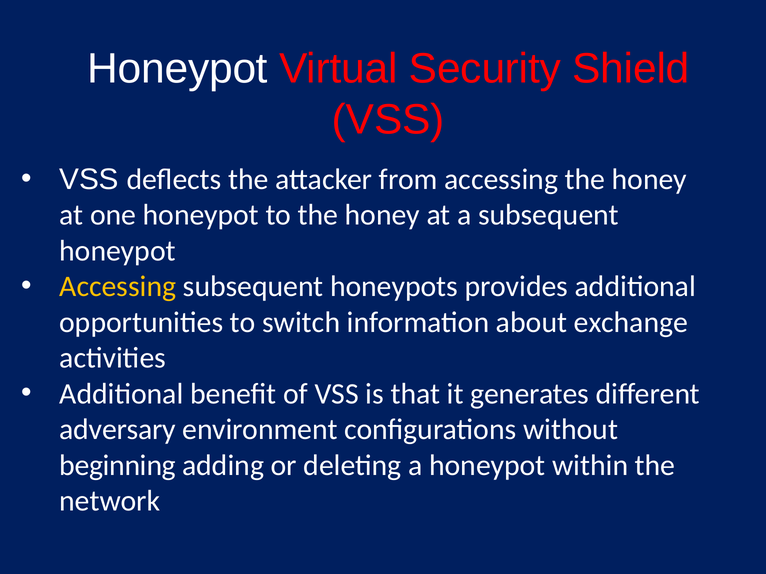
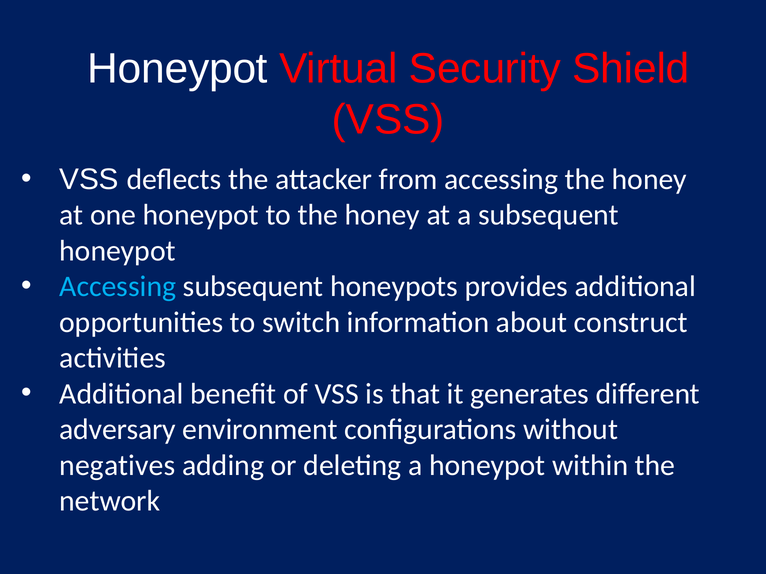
Accessing at (118, 287) colour: yellow -> light blue
exchange: exchange -> construct
beginning: beginning -> negatives
